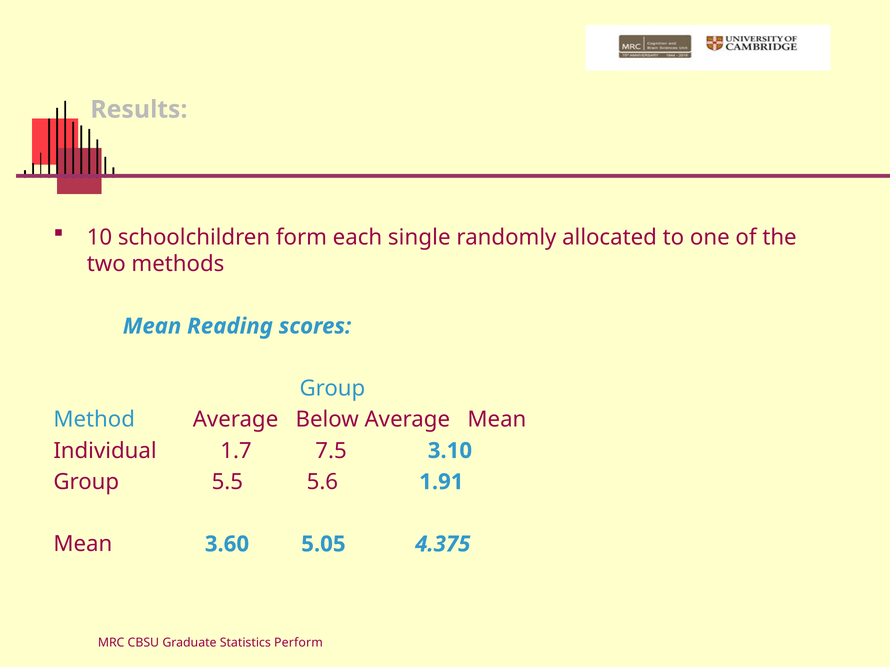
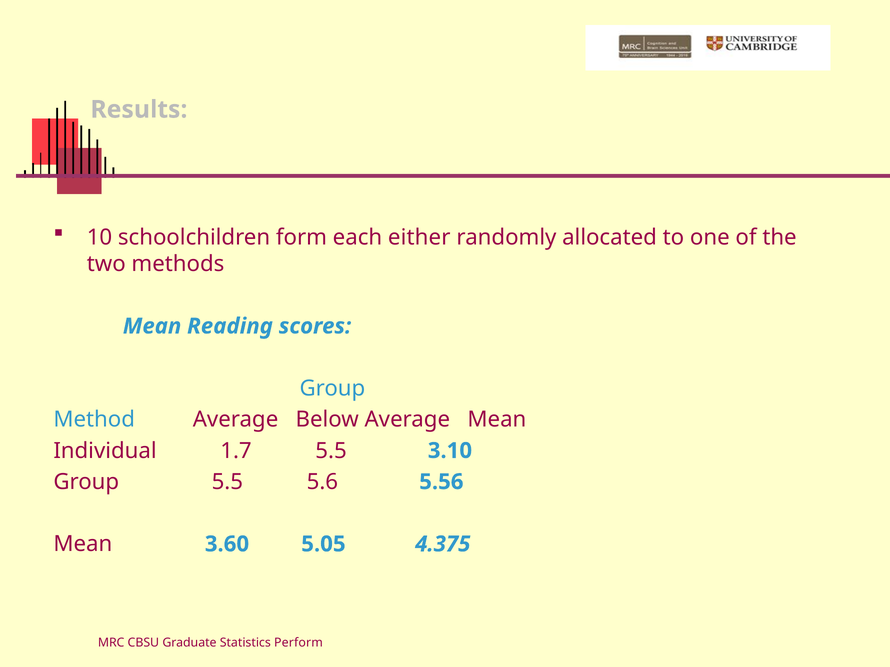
single: single -> either
1.7 7.5: 7.5 -> 5.5
1.91: 1.91 -> 5.56
